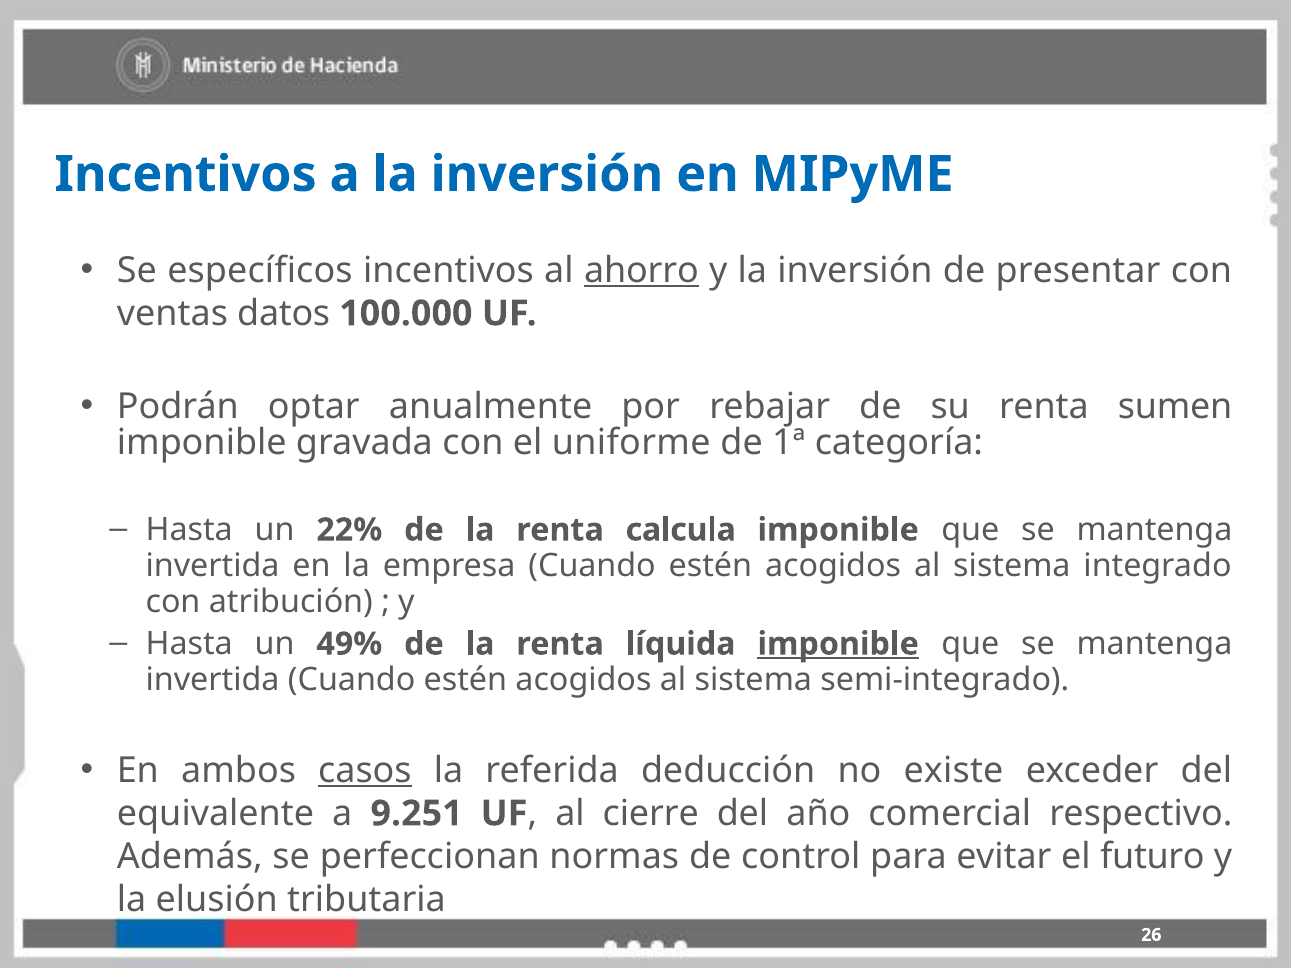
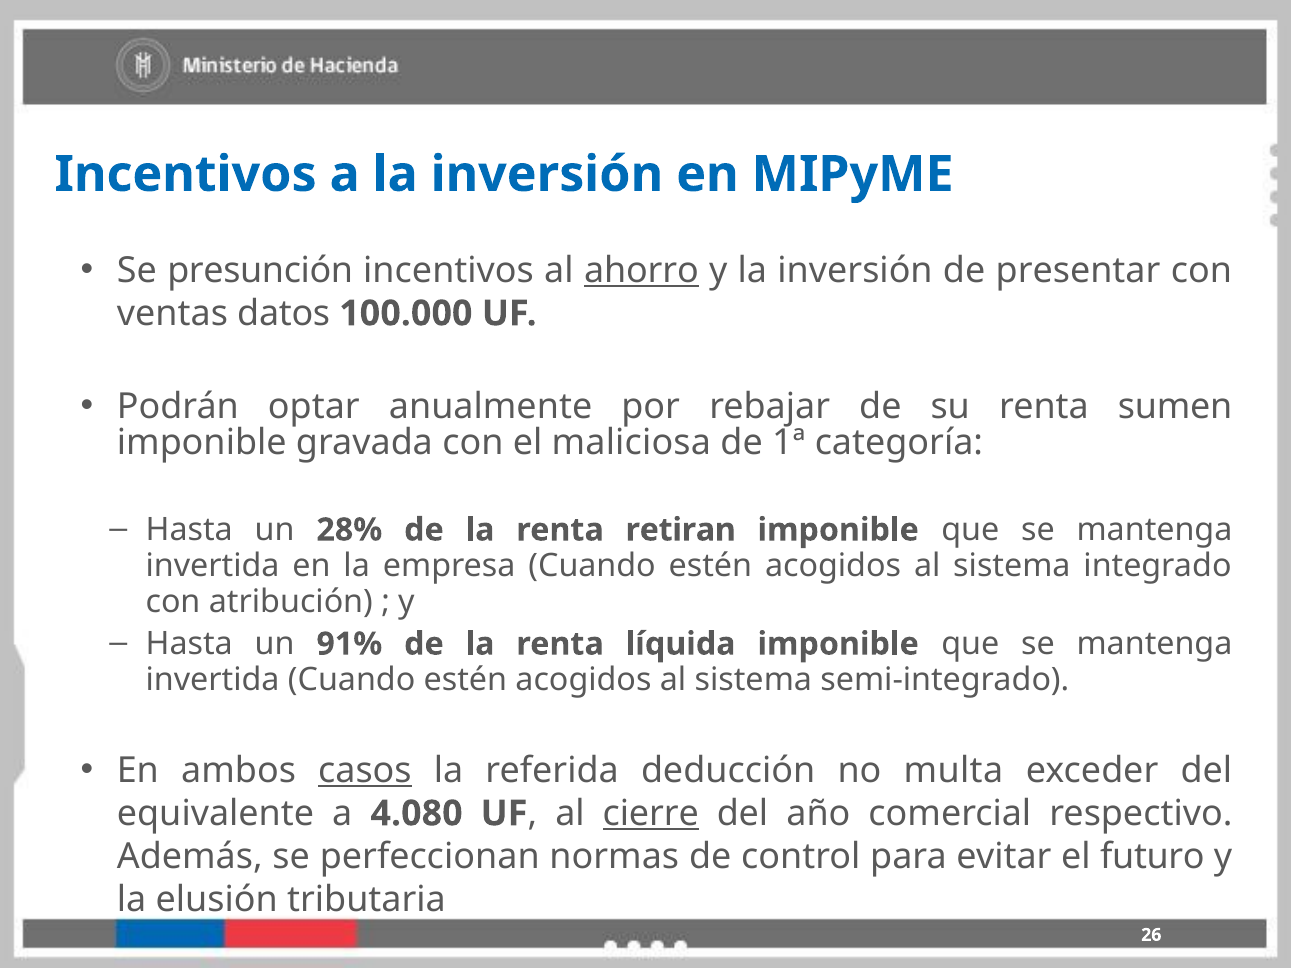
específicos: específicos -> presunción
uniforme: uniforme -> maliciosa
22%: 22% -> 28%
calcula: calcula -> retiran
49%: 49% -> 91%
imponible at (838, 644) underline: present -> none
existe: existe -> multa
9.251: 9.251 -> 4.080
cierre underline: none -> present
